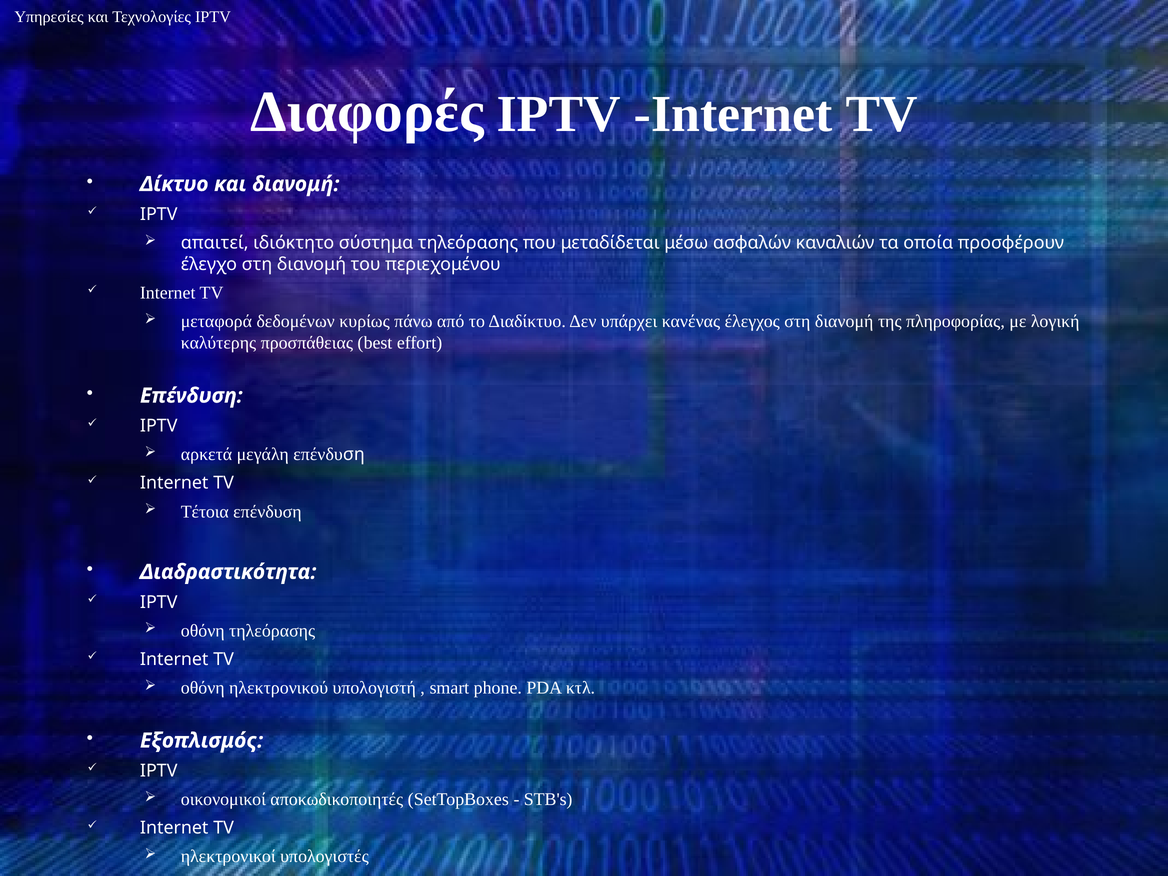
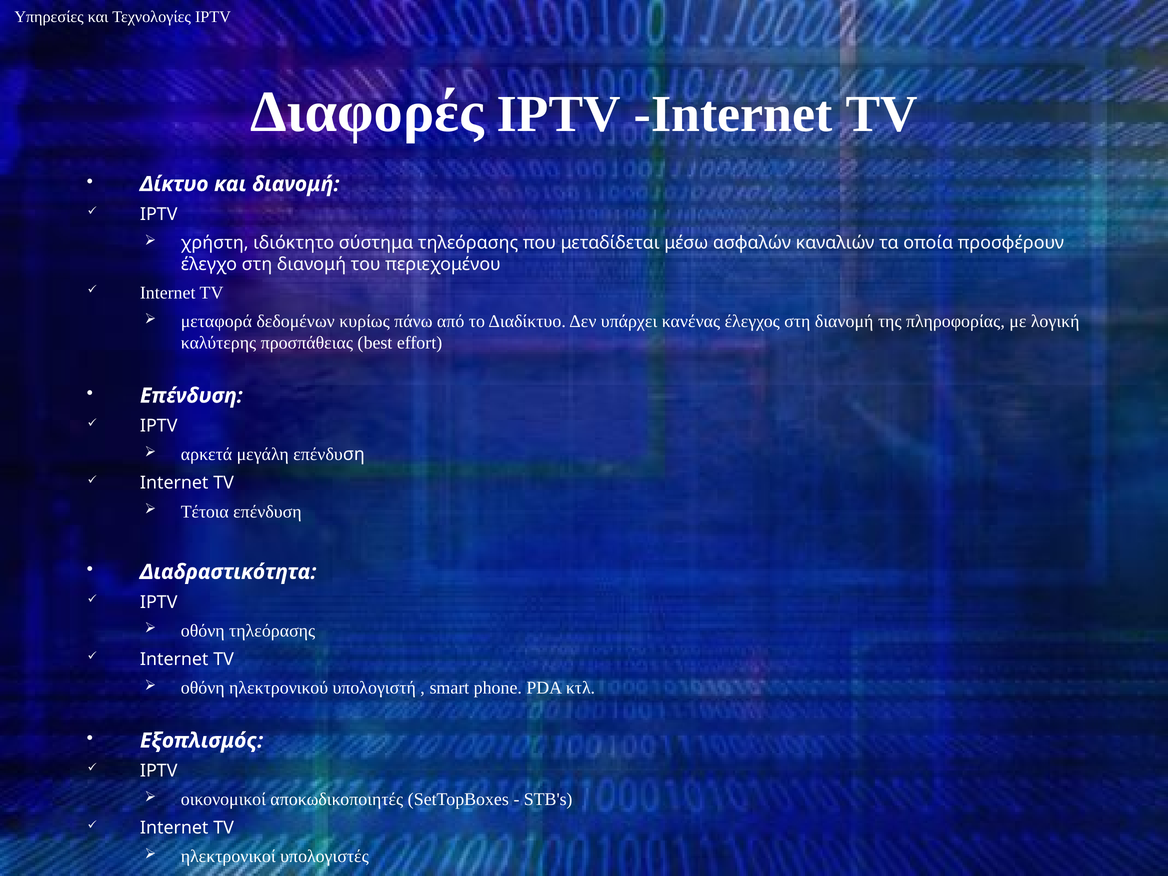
απαιτεί: απαιτεί -> χρήστη
